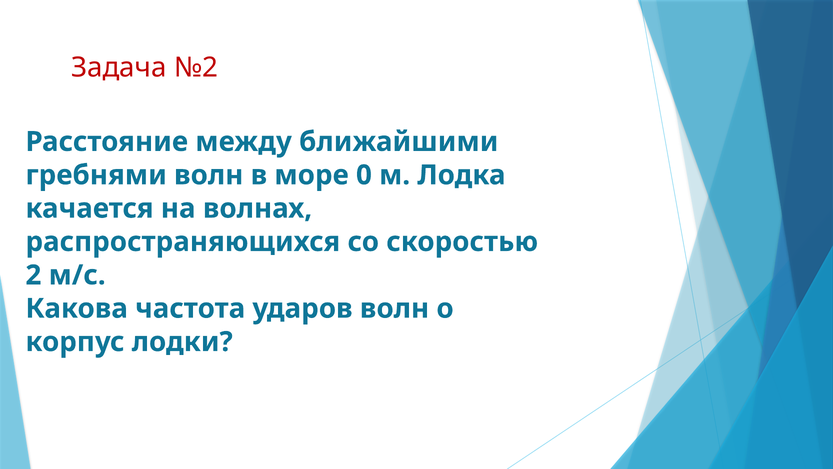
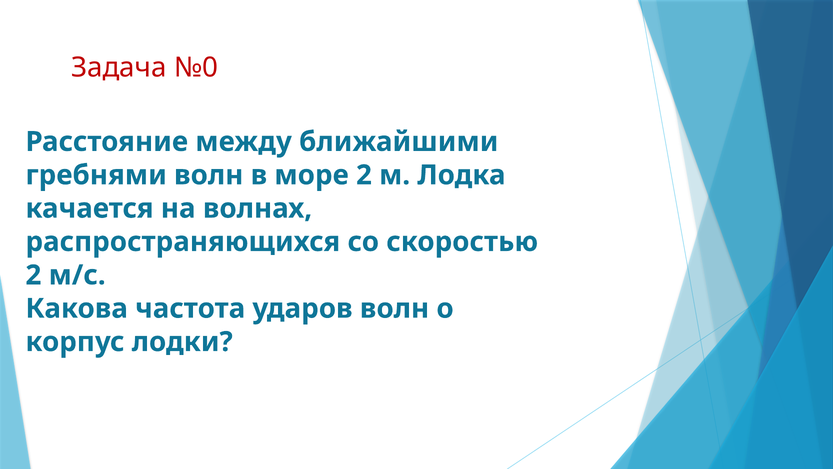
№2: №2 -> №0
море 0: 0 -> 2
